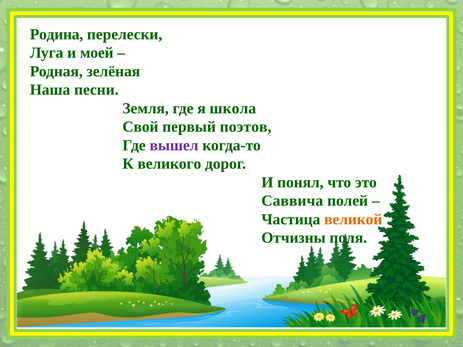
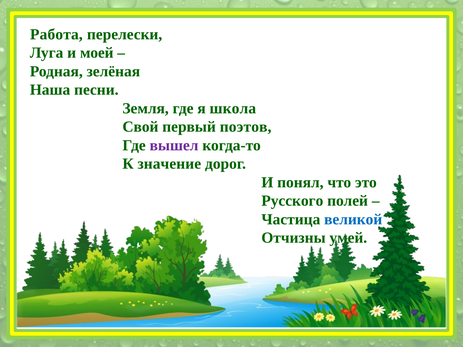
Родина: Родина -> Работа
великого: великого -> значение
Саввича: Саввича -> Русского
великой colour: orange -> blue
поля: поля -> умей
